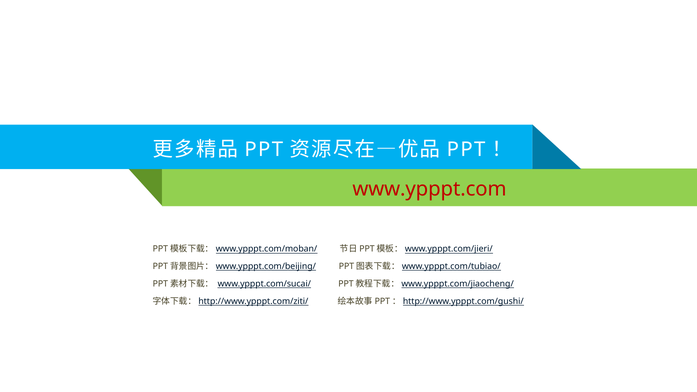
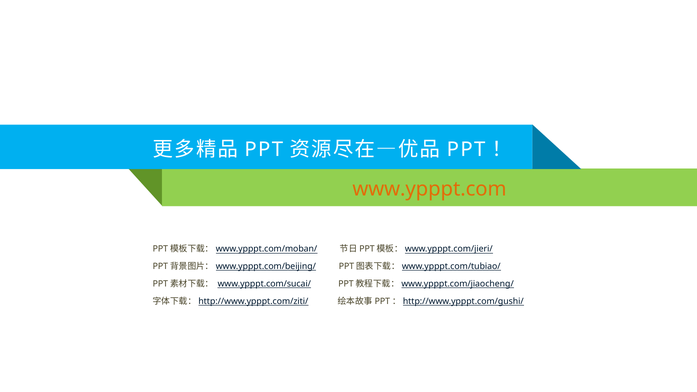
www.ypppt.com colour: red -> orange
